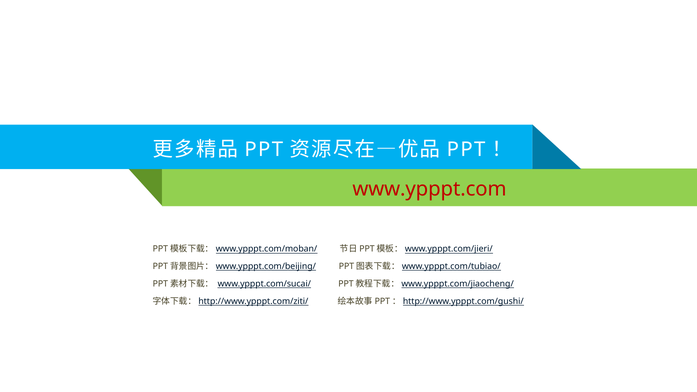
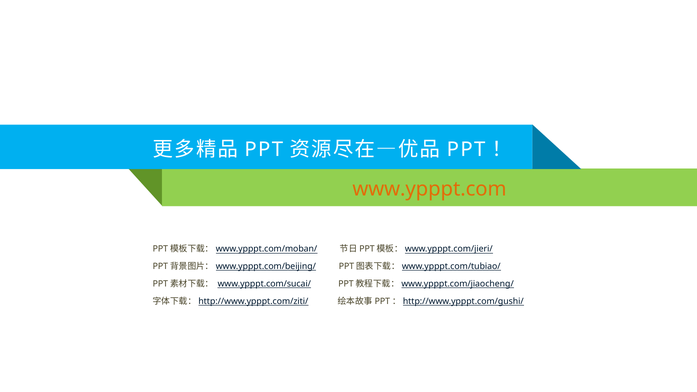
www.ypppt.com colour: red -> orange
